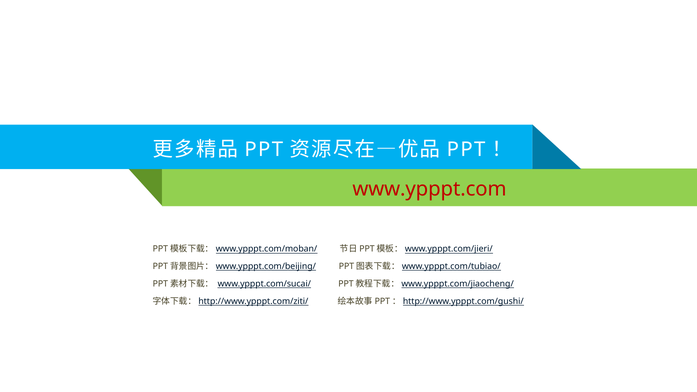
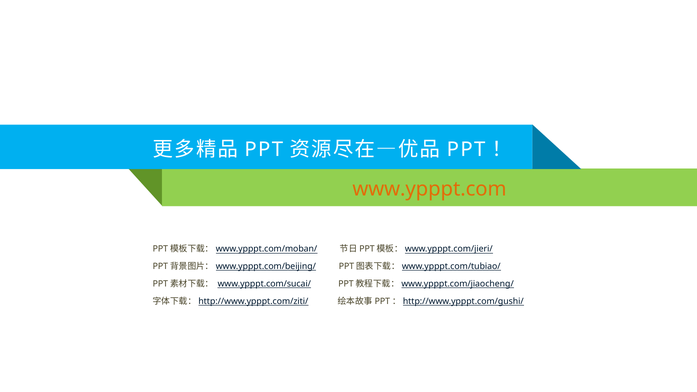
www.ypppt.com colour: red -> orange
